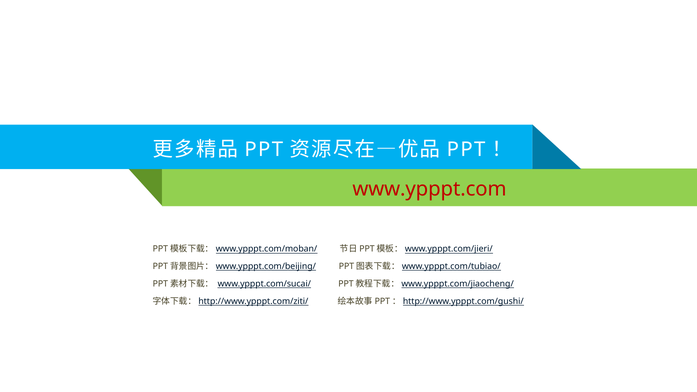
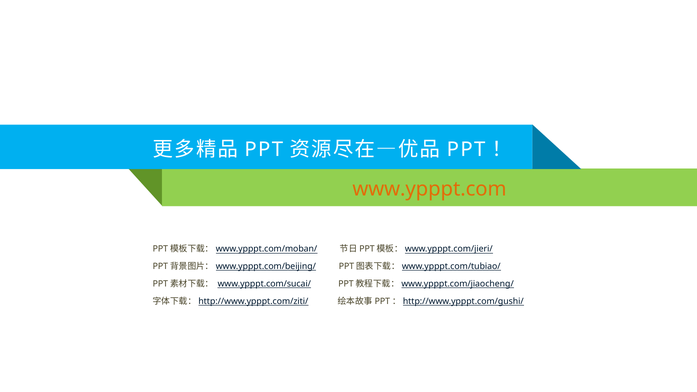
www.ypppt.com colour: red -> orange
